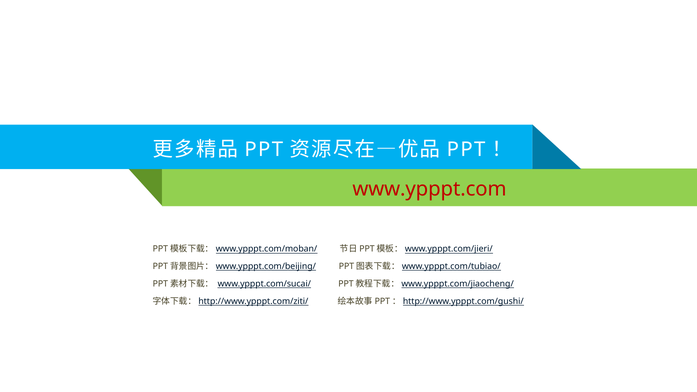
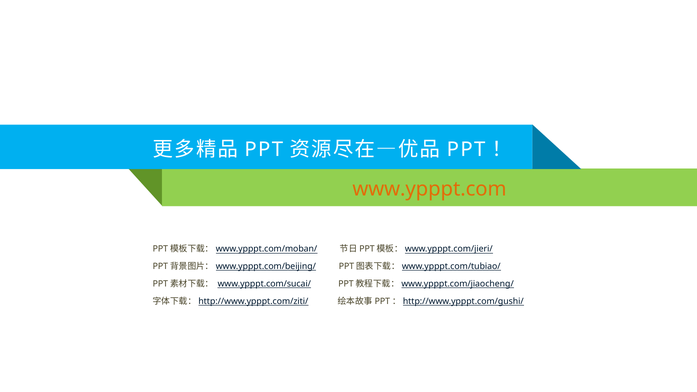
www.ypppt.com colour: red -> orange
